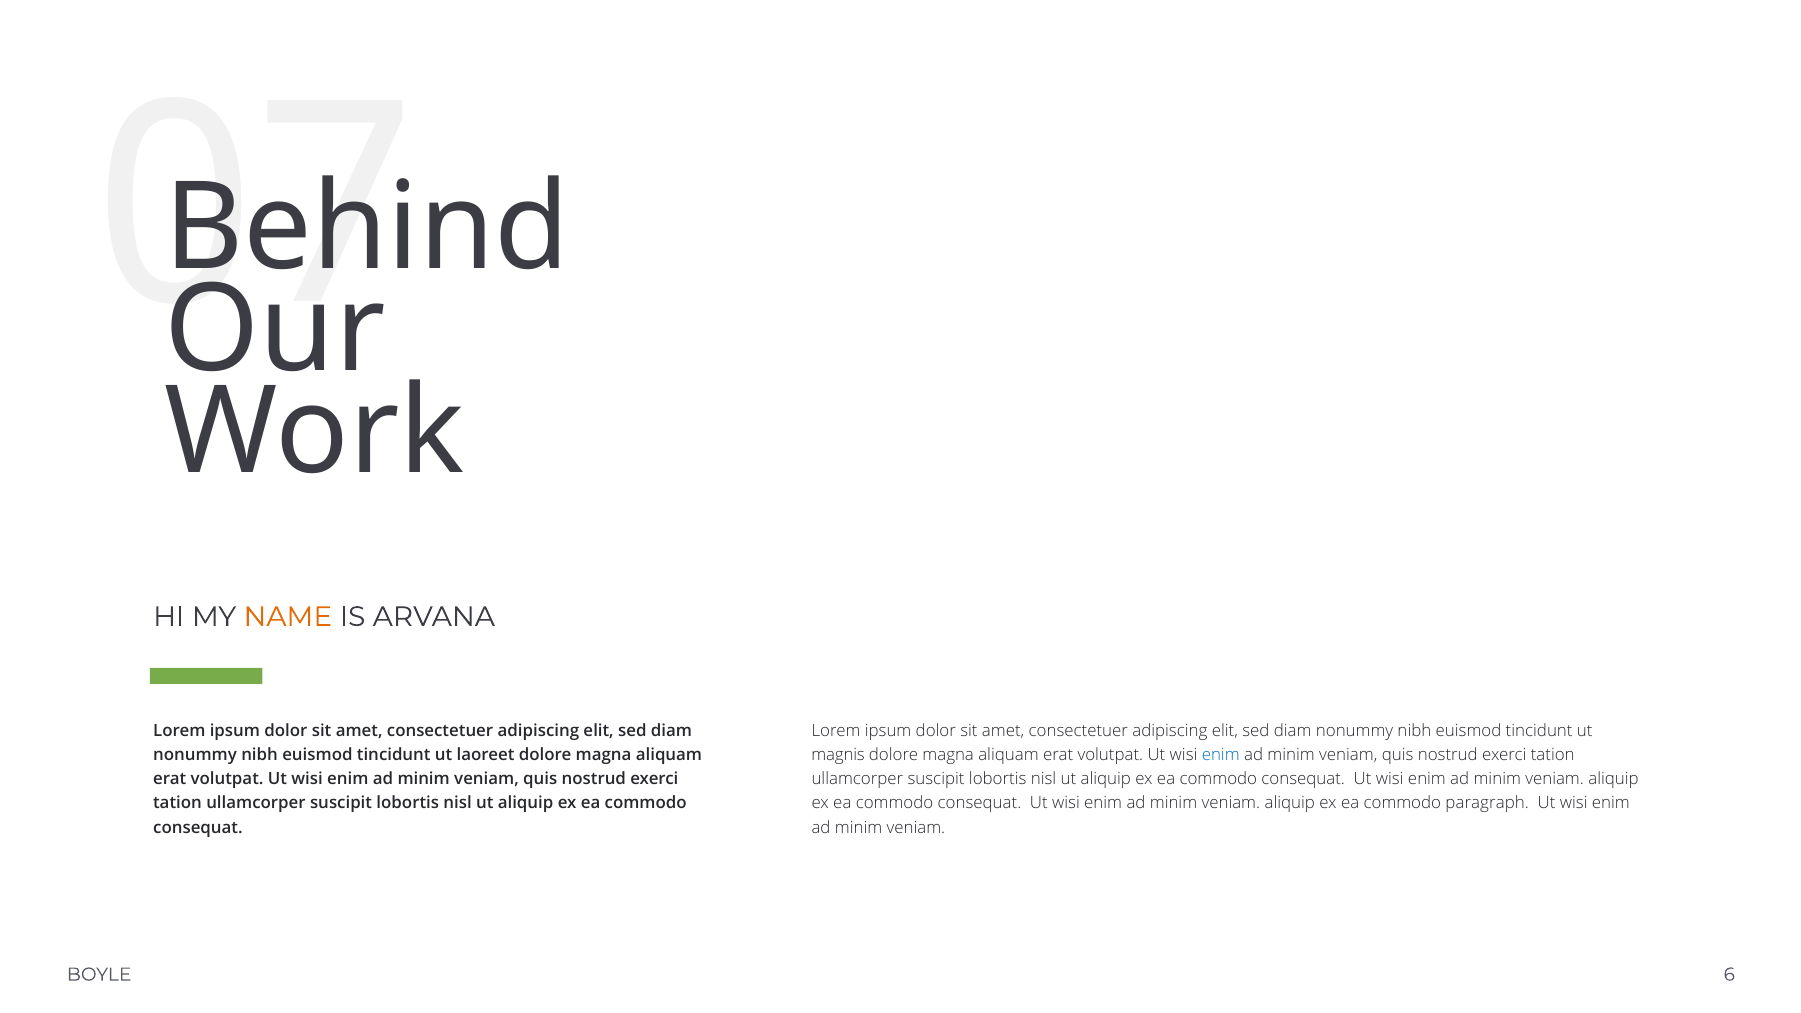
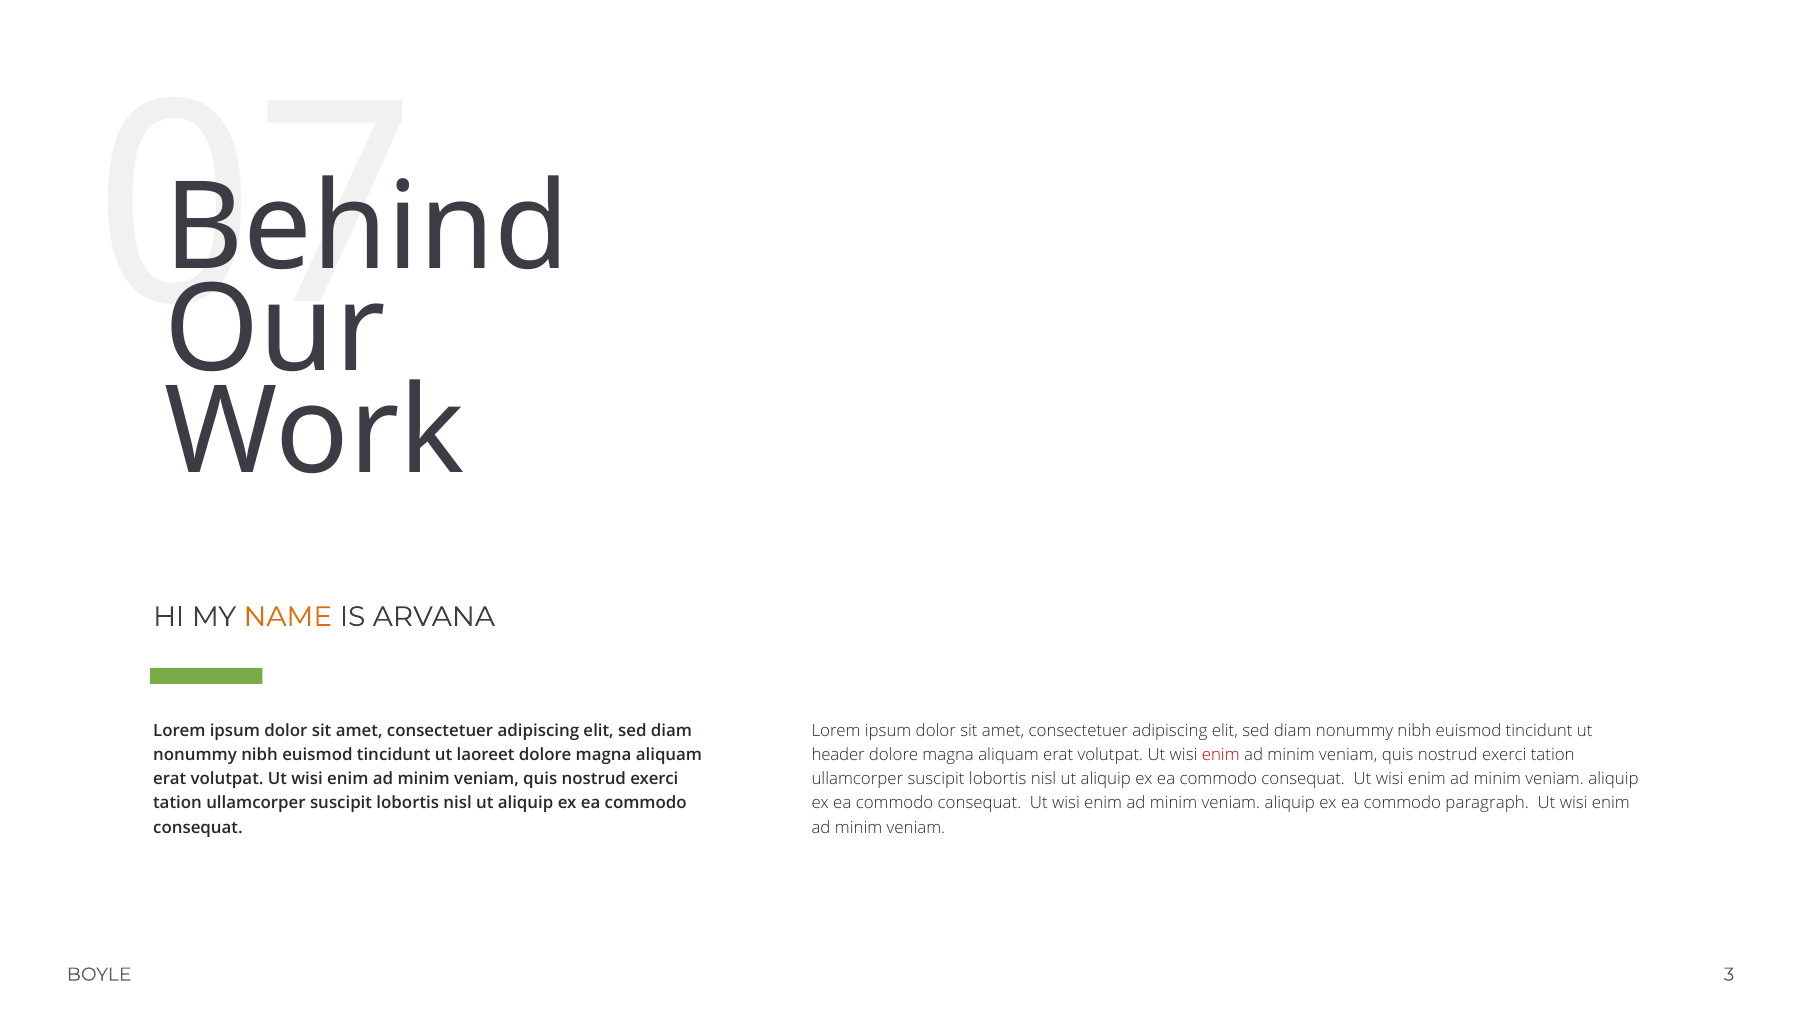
magnis: magnis -> header
enim at (1221, 755) colour: blue -> red
6: 6 -> 3
